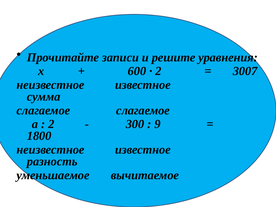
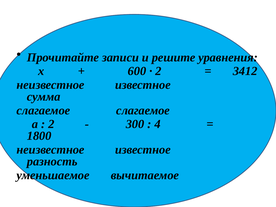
3007: 3007 -> 3412
9: 9 -> 4
